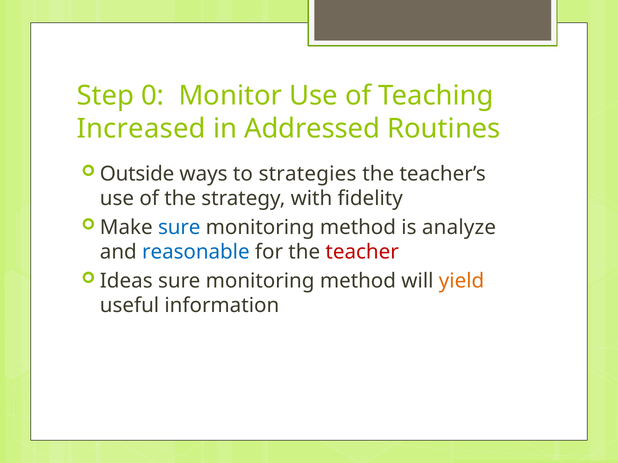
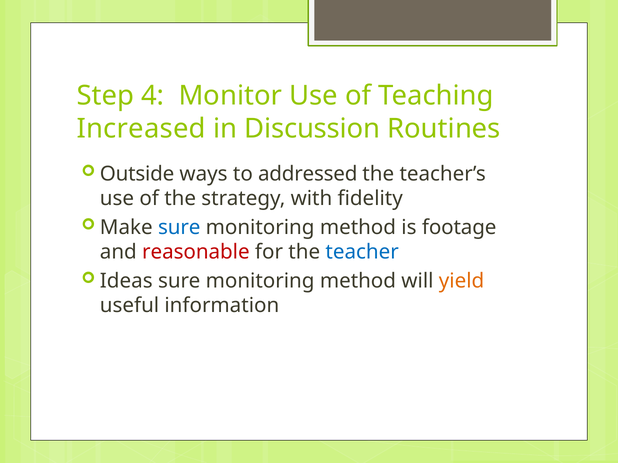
0: 0 -> 4
Addressed: Addressed -> Discussion
strategies: strategies -> addressed
analyze: analyze -> footage
reasonable colour: blue -> red
teacher colour: red -> blue
